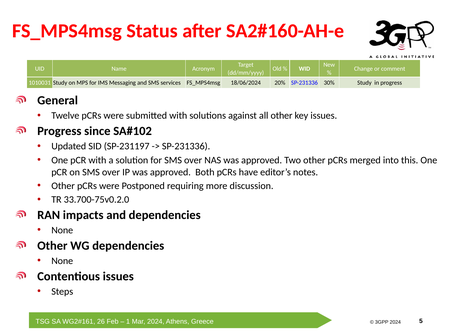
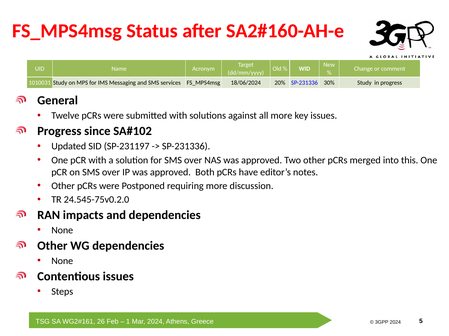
all other: other -> more
33.700-75v0.2.0: 33.700-75v0.2.0 -> 24.545-75v0.2.0
